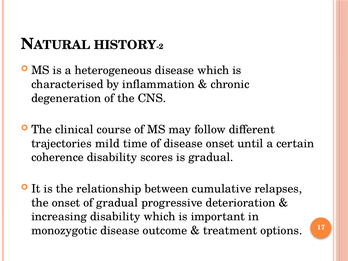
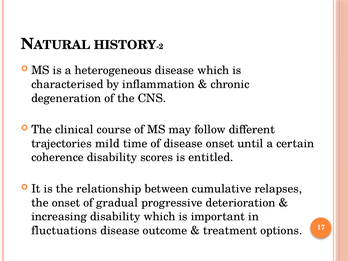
is gradual: gradual -> entitled
monozygotic: monozygotic -> fluctuations
